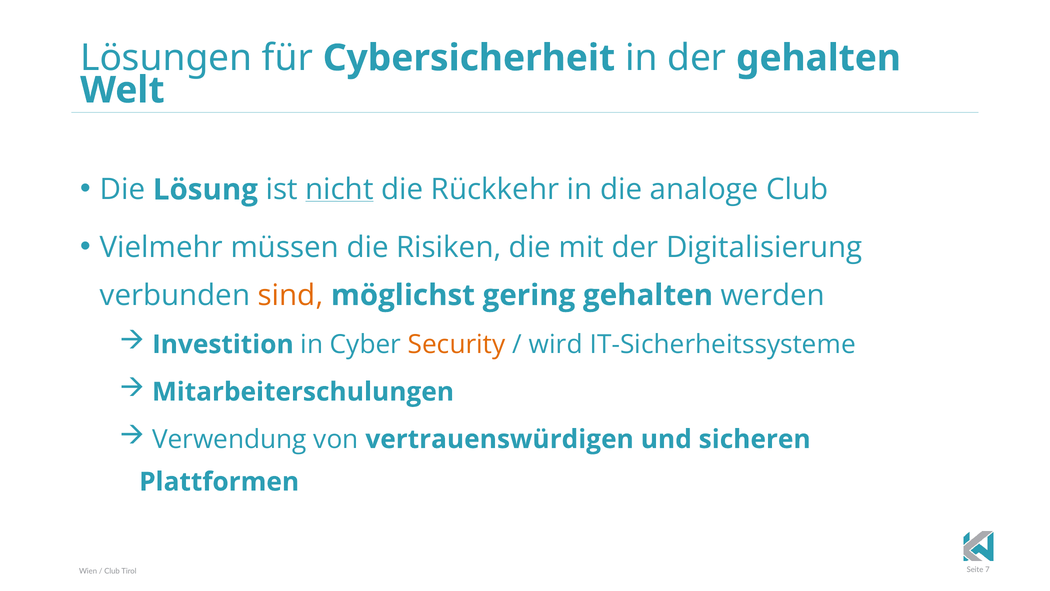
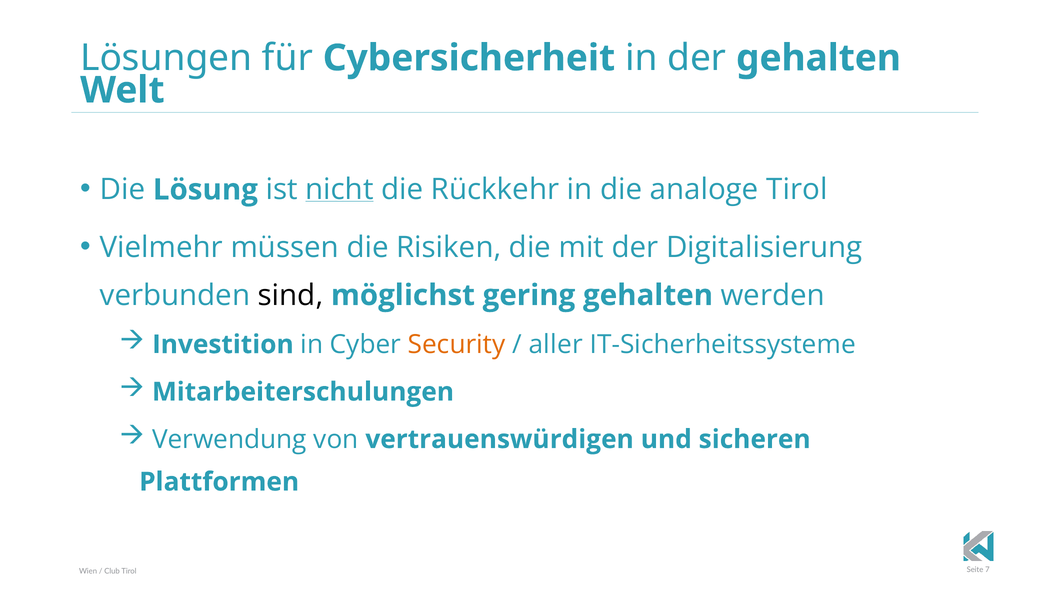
analoge Club: Club -> Tirol
sind colour: orange -> black
wird: wird -> aller
